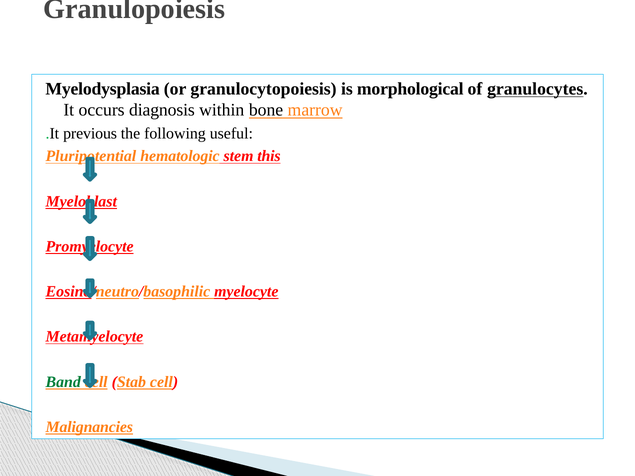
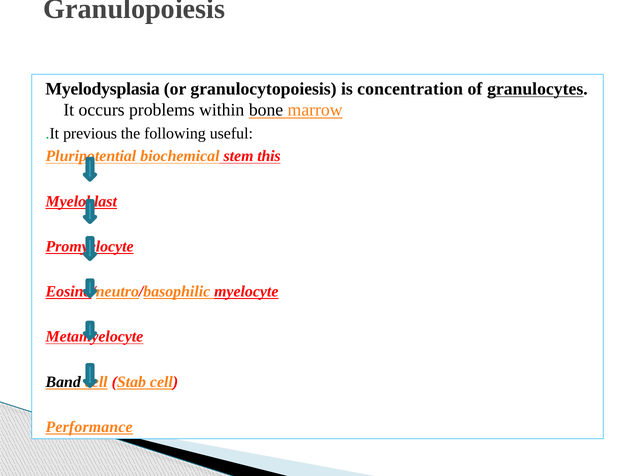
morphological: morphological -> concentration
diagnosis: diagnosis -> problems
hematologic: hematologic -> biochemical
Band colour: green -> black
Malignancies: Malignancies -> Performance
